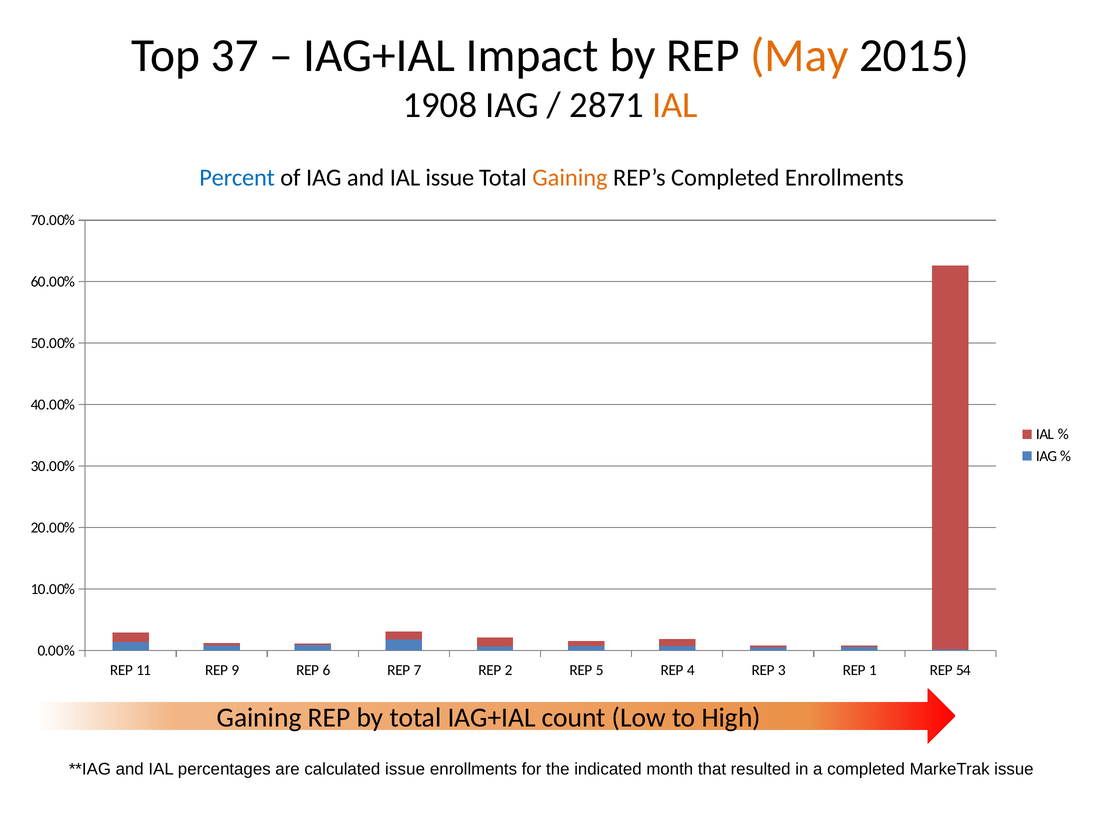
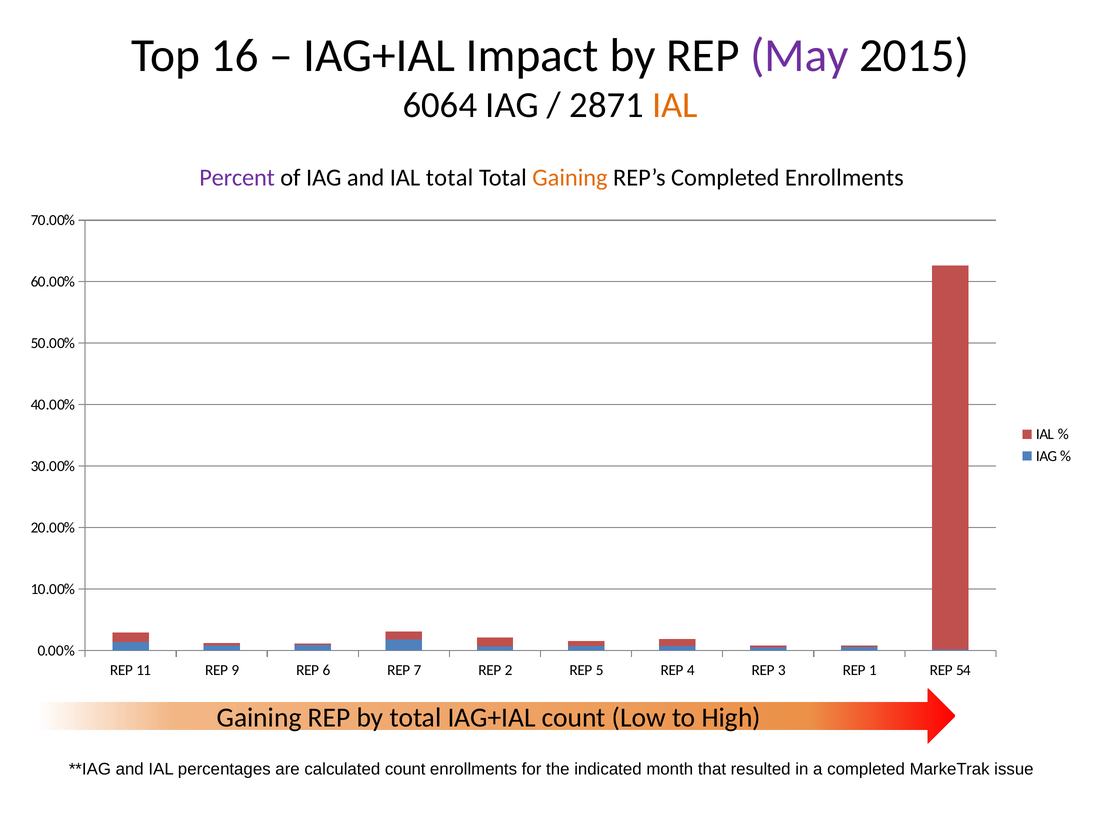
37: 37 -> 16
May colour: orange -> purple
1908: 1908 -> 6064
Percent colour: blue -> purple
IAL issue: issue -> total
calculated issue: issue -> count
